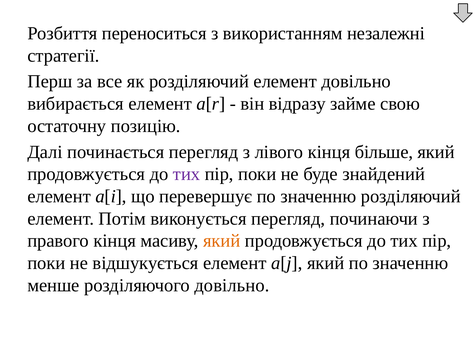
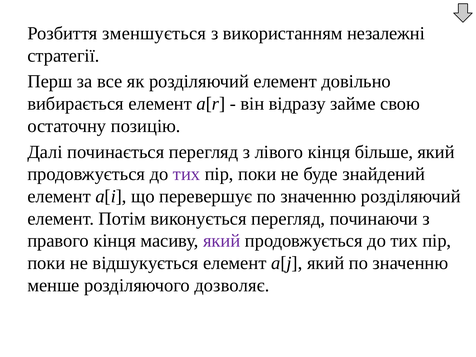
переноситься: переноситься -> зменшується
який at (222, 241) colour: orange -> purple
розділяючого довільно: довільно -> дозволяє
